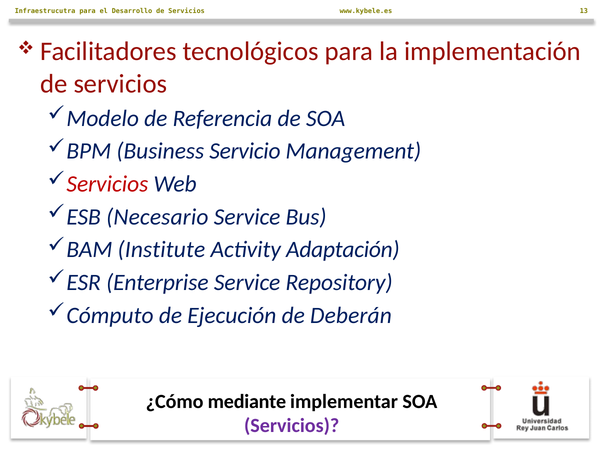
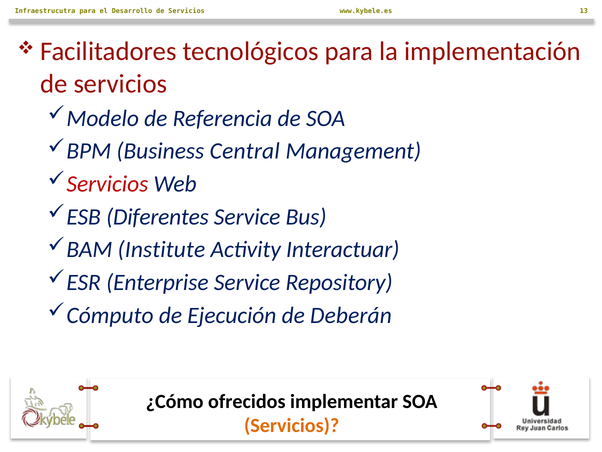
Servicio: Servicio -> Central
Necesario: Necesario -> Diferentes
Adaptación: Adaptación -> Interactuar
mediante: mediante -> ofrecidos
Servicios at (292, 425) colour: purple -> orange
